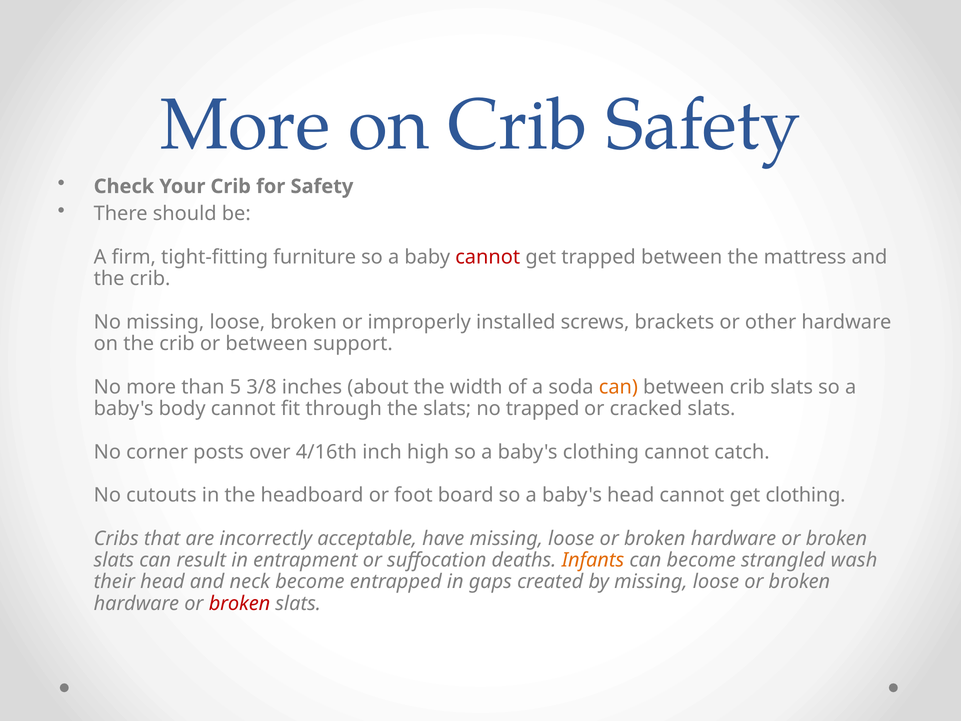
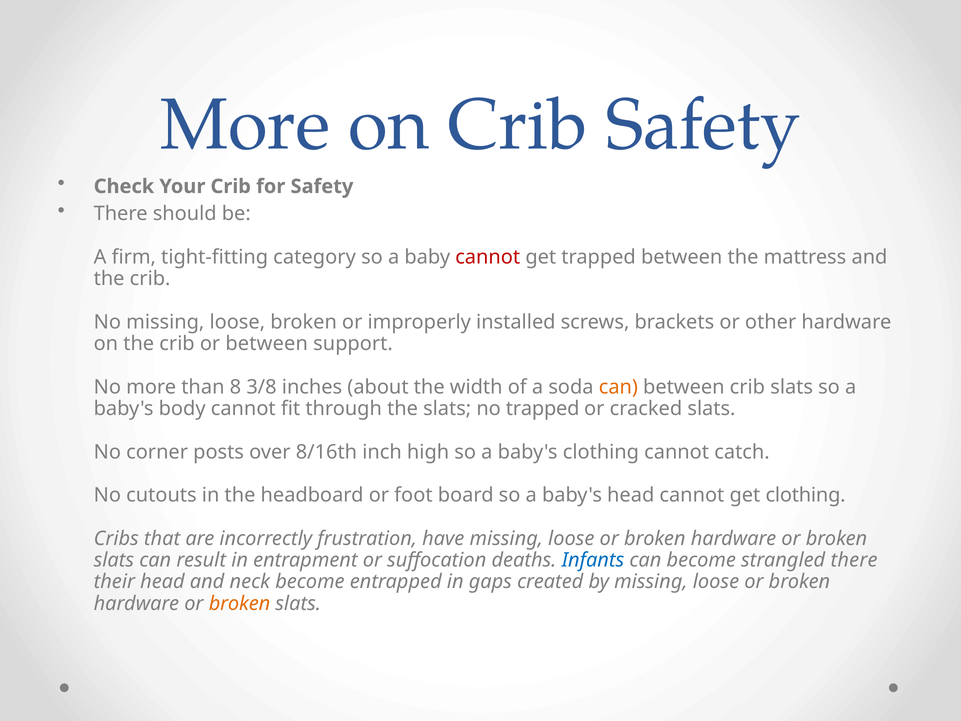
furniture: furniture -> category
5: 5 -> 8
4/16th: 4/16th -> 8/16th
acceptable: acceptable -> frustration
Infants colour: orange -> blue
strangled wash: wash -> there
broken at (240, 603) colour: red -> orange
